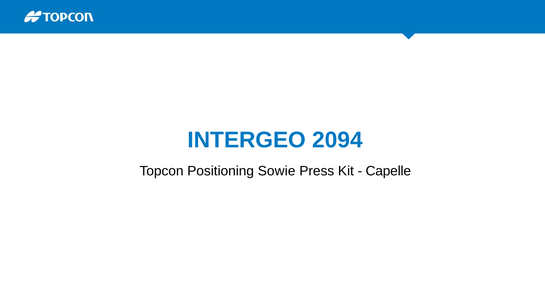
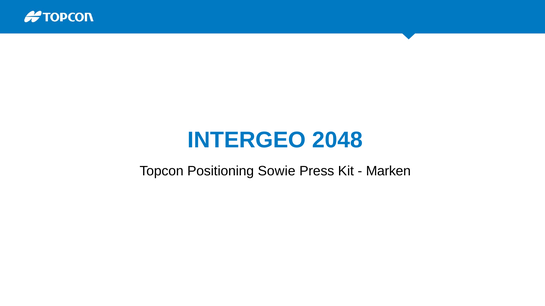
2094: 2094 -> 2048
Capelle: Capelle -> Marken
